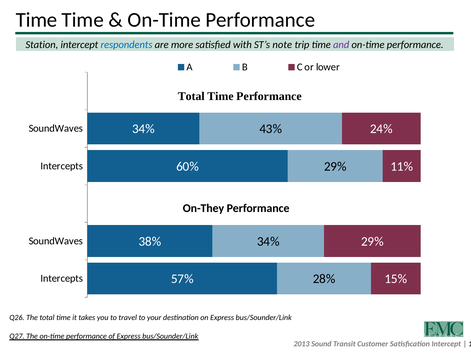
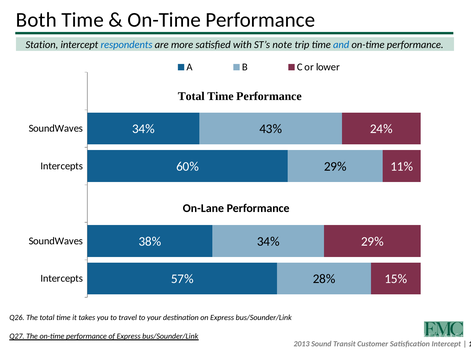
Time at (37, 20): Time -> Both
and colour: purple -> blue
On-They: On-They -> On-Lane
